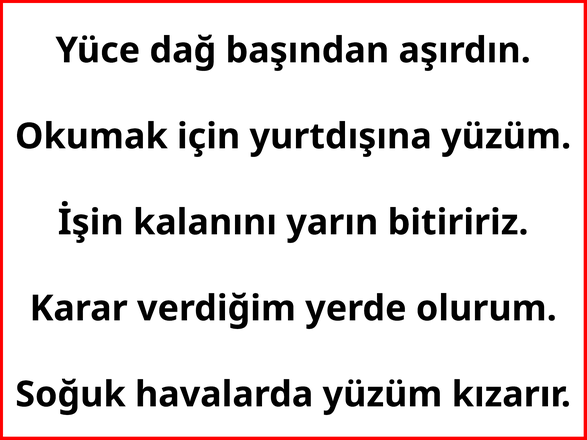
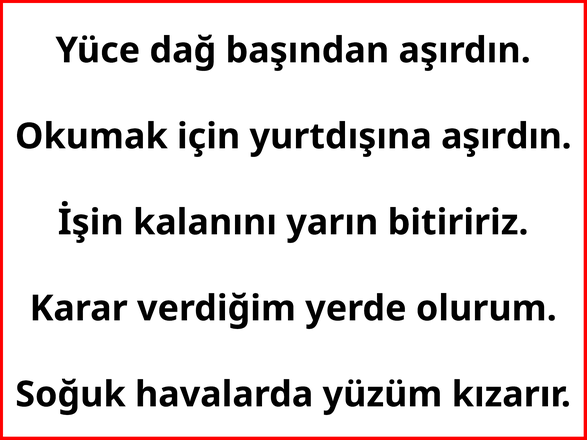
yurtdışına yüzüm: yüzüm -> aşırdın
